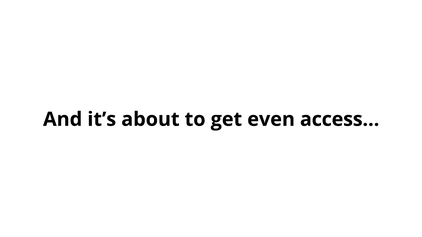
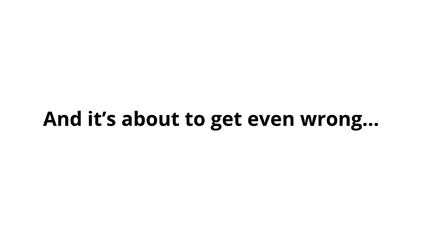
access…: access… -> wrong…
